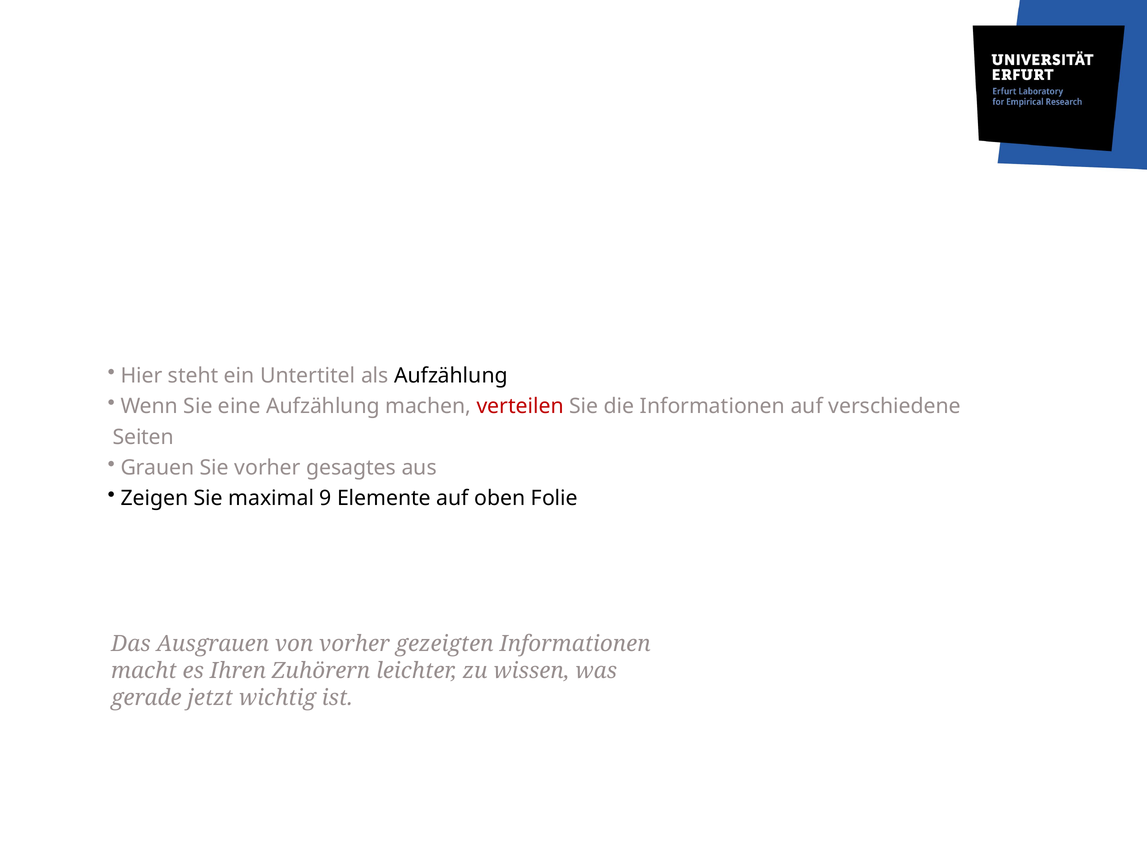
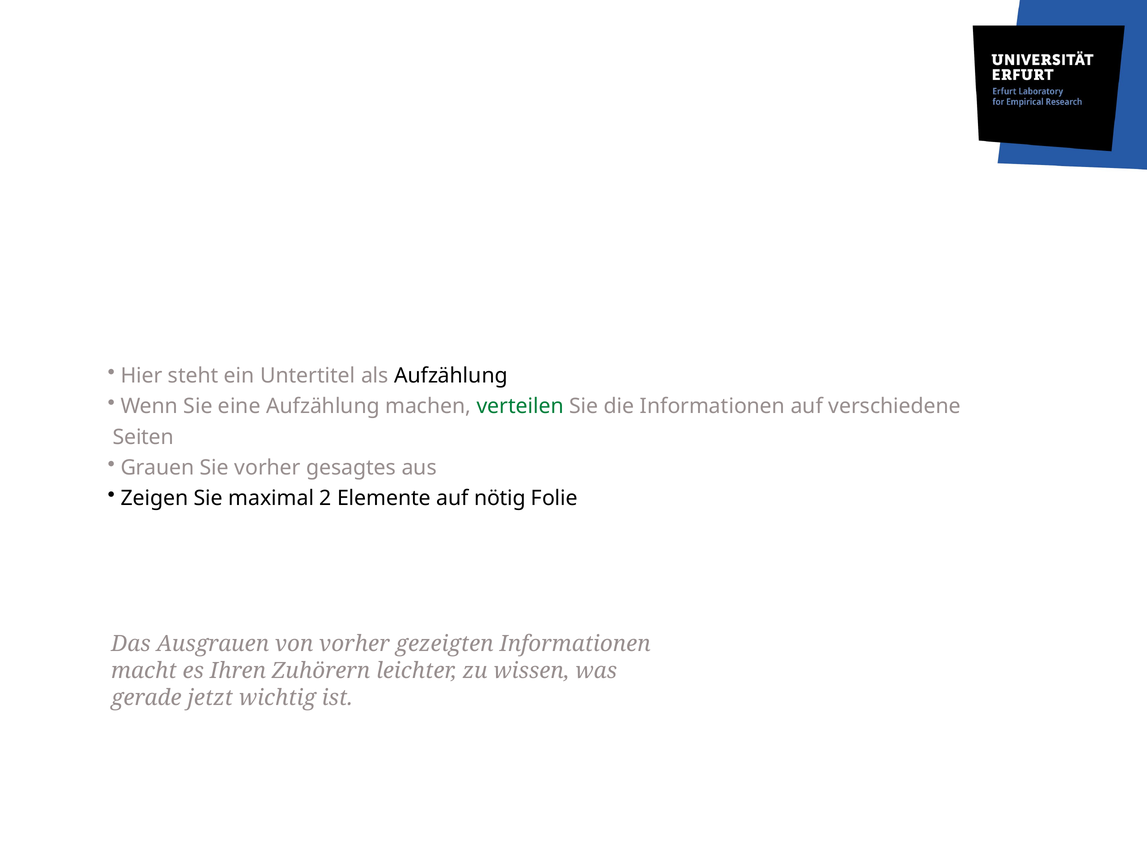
verteilen colour: red -> green
9: 9 -> 2
oben: oben -> nötig
